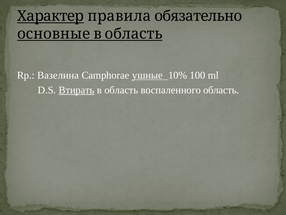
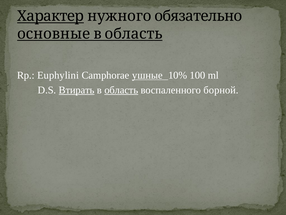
правила: правила -> нужного
Вазелина: Вазелина -> Euphylini
область at (121, 90) underline: none -> present
воспаленного область: область -> борной
